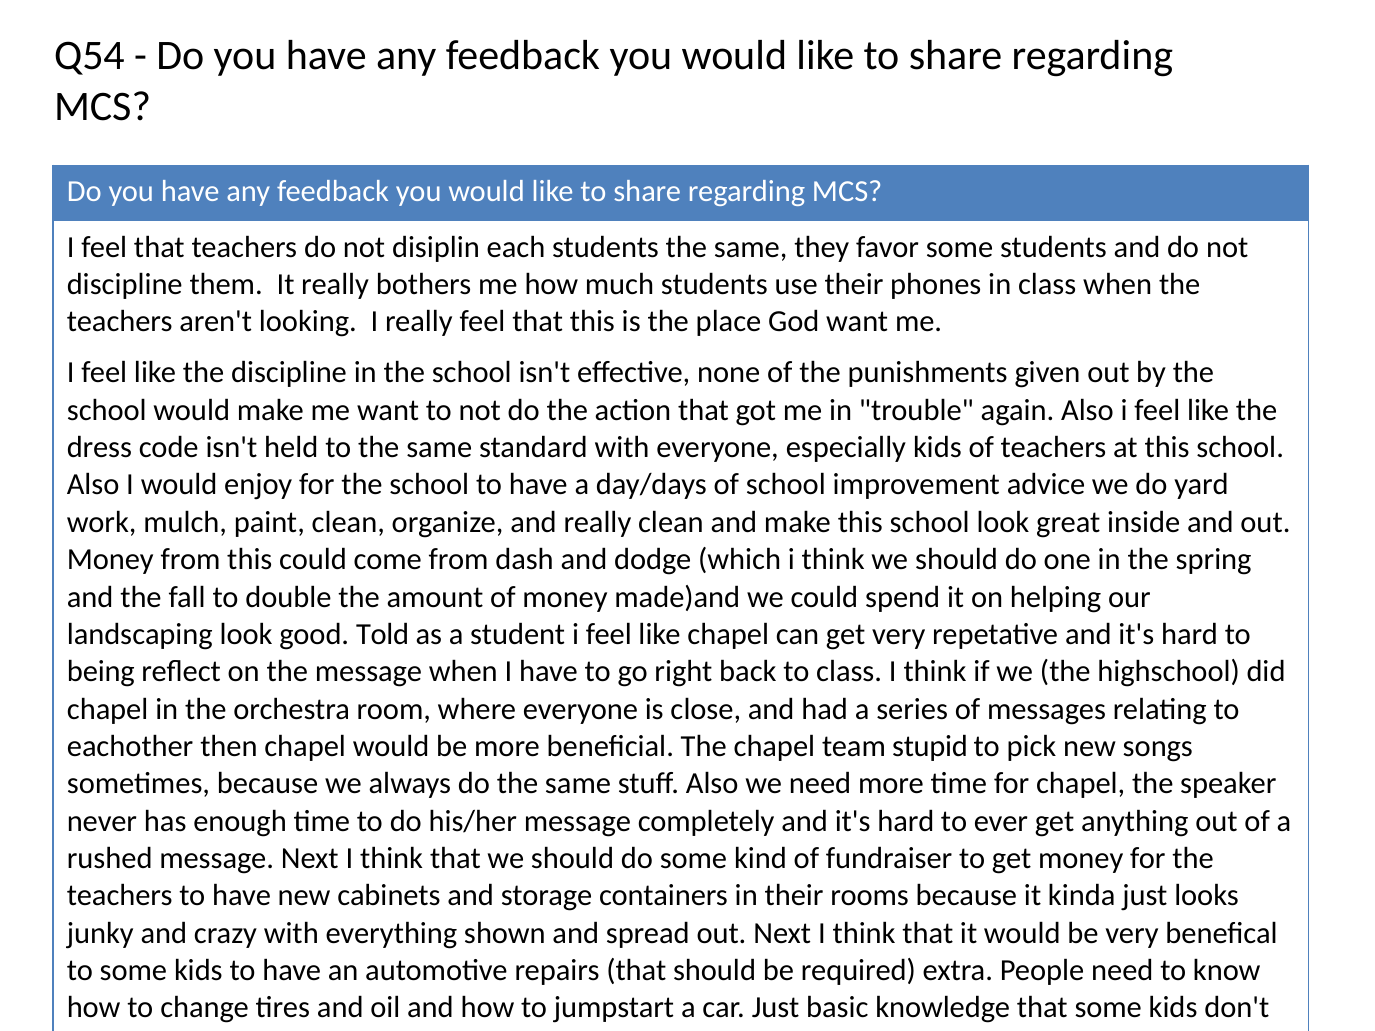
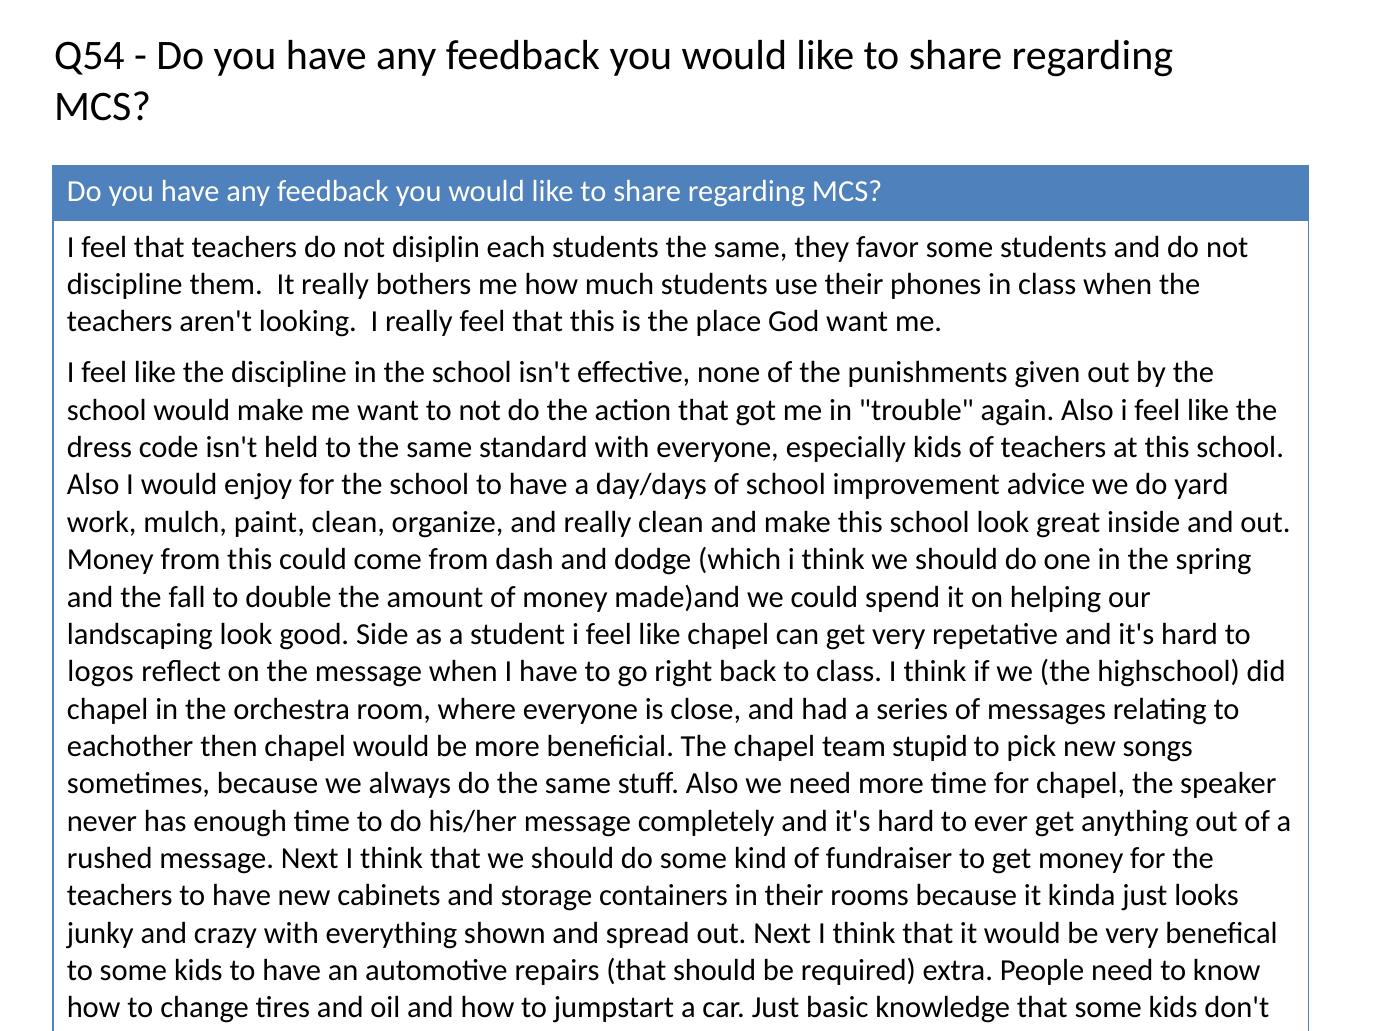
Told: Told -> Side
being: being -> logos
